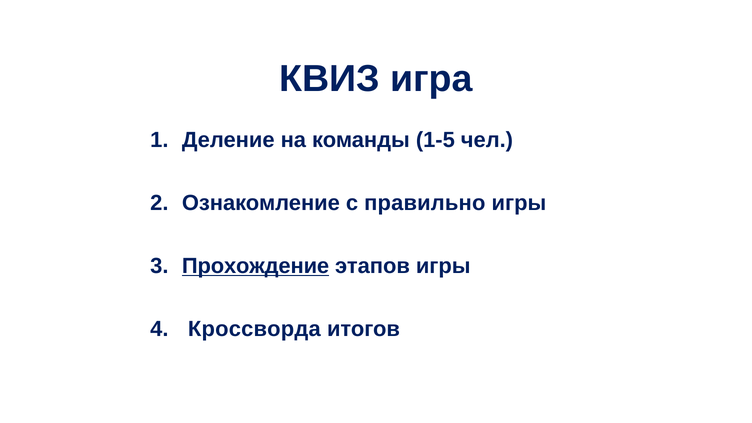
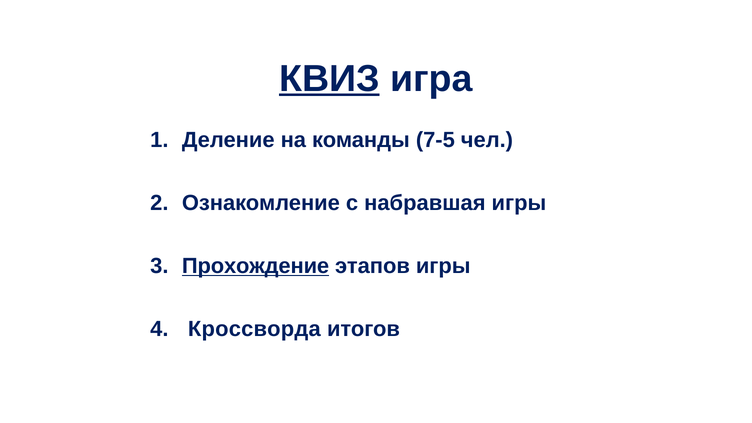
КВИЗ underline: none -> present
1-5: 1-5 -> 7-5
правильно: правильно -> набравшая
